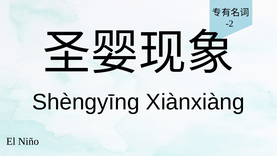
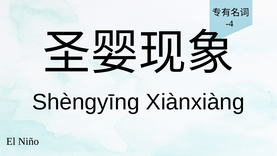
-2: -2 -> -4
